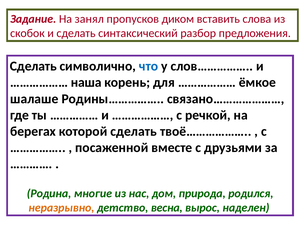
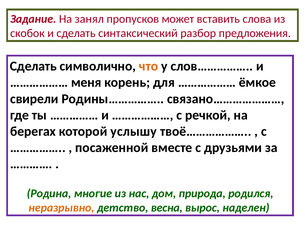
диком: диком -> может
что colour: blue -> orange
наша: наша -> меня
шалаше: шалаше -> свирели
которой сделать: сделать -> услышу
